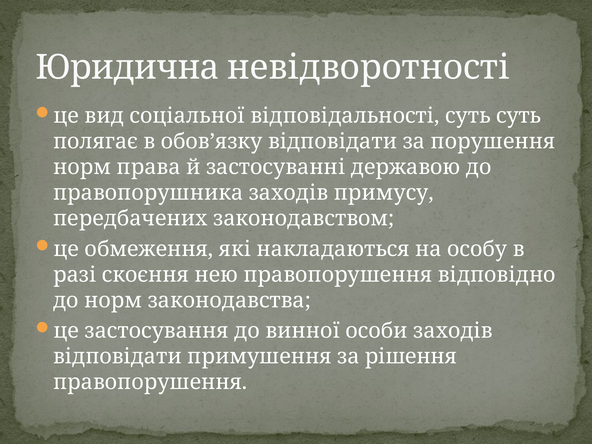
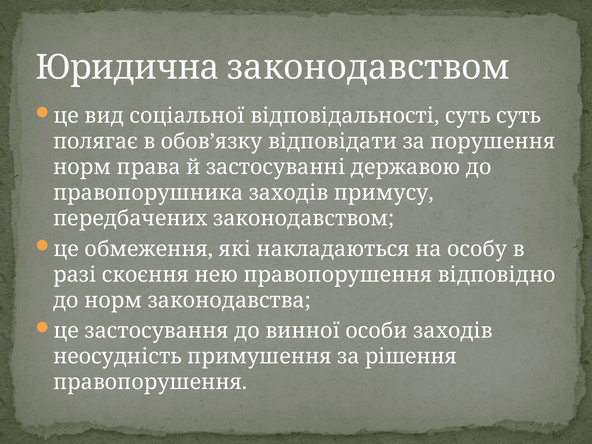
Юридична невідворотності: невідворотності -> законодавством
відповідати at (117, 357): відповідати -> неосудність
